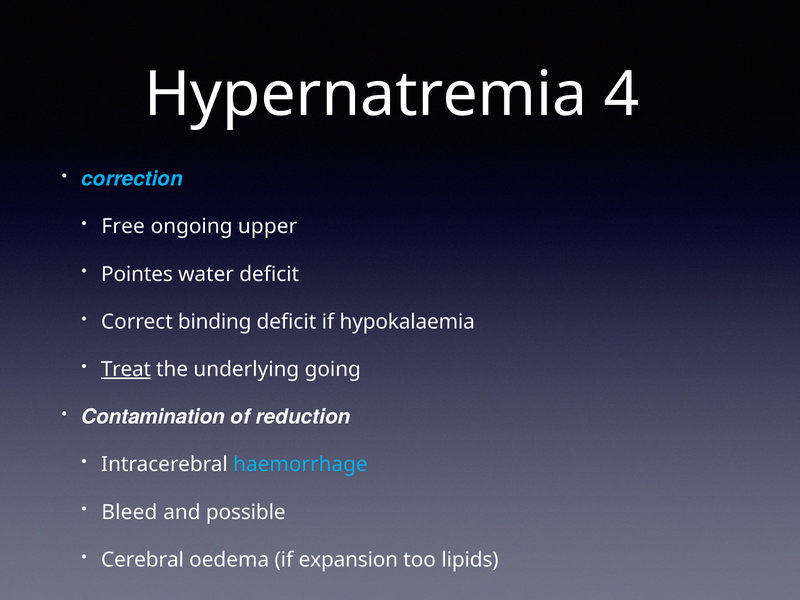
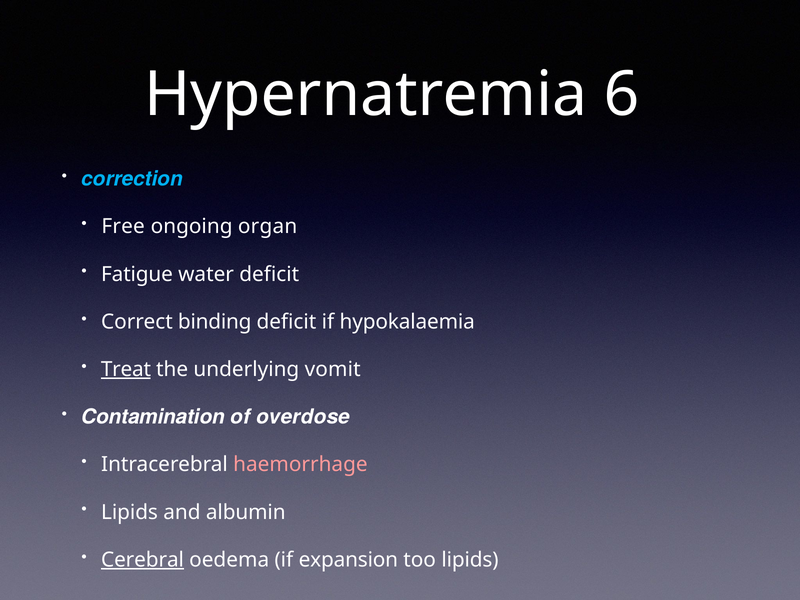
4: 4 -> 6
upper: upper -> organ
Pointes: Pointes -> Fatigue
going: going -> vomit
reduction: reduction -> overdose
haemorrhage colour: light blue -> pink
Bleed at (129, 512): Bleed -> Lipids
possible: possible -> albumin
Cerebral underline: none -> present
